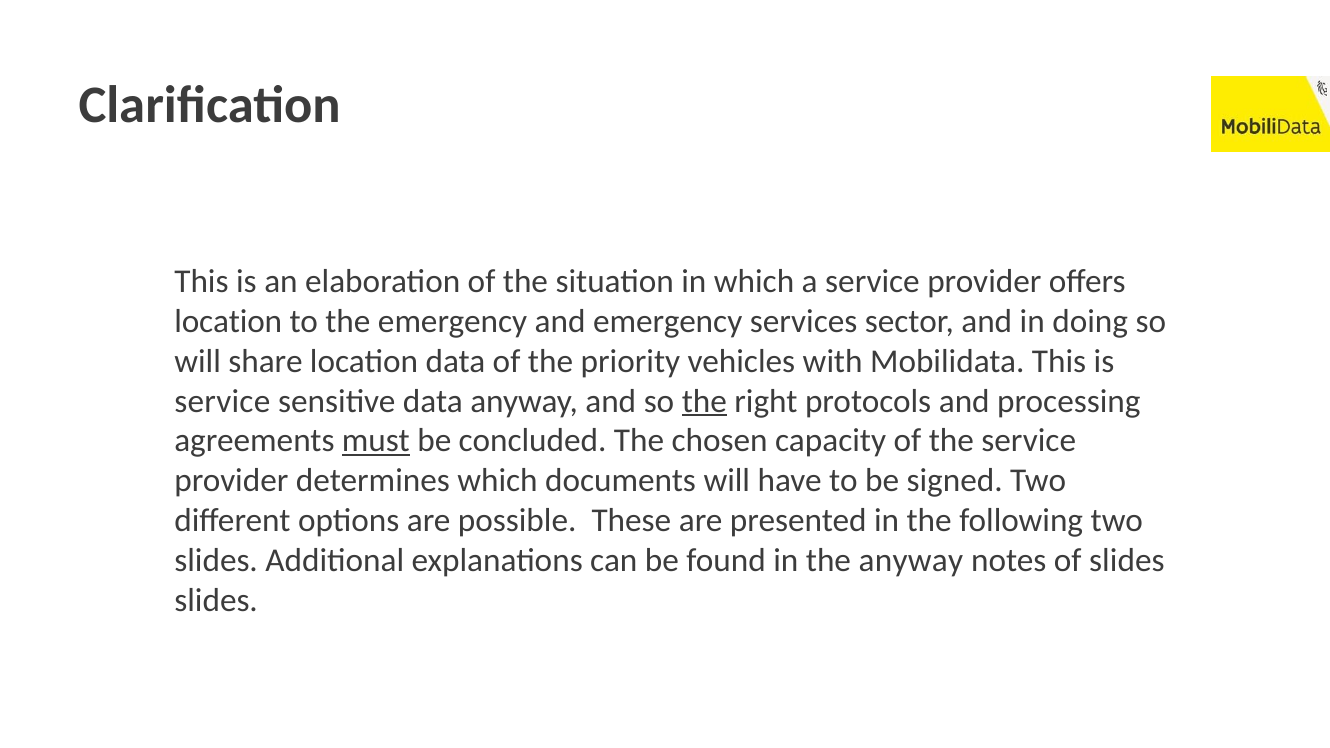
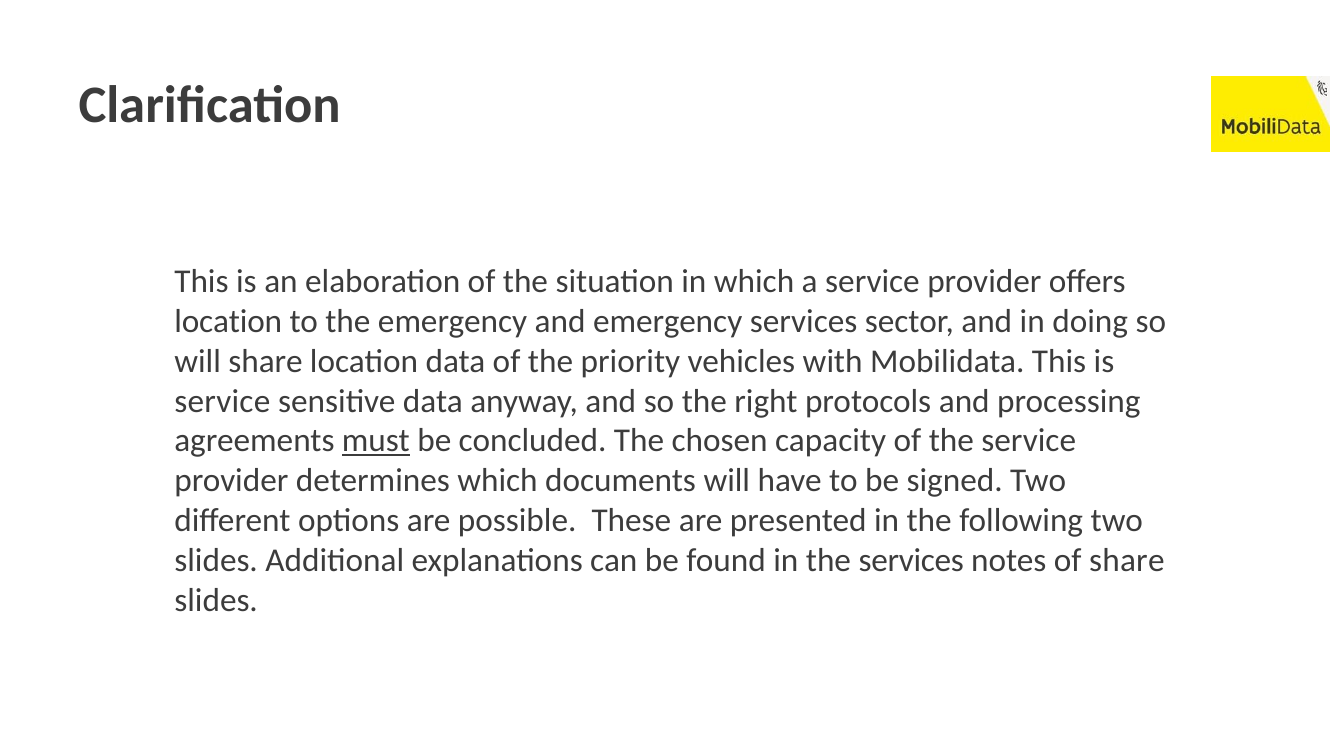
the at (704, 401) underline: present -> none
the anyway: anyway -> services
of slides: slides -> share
